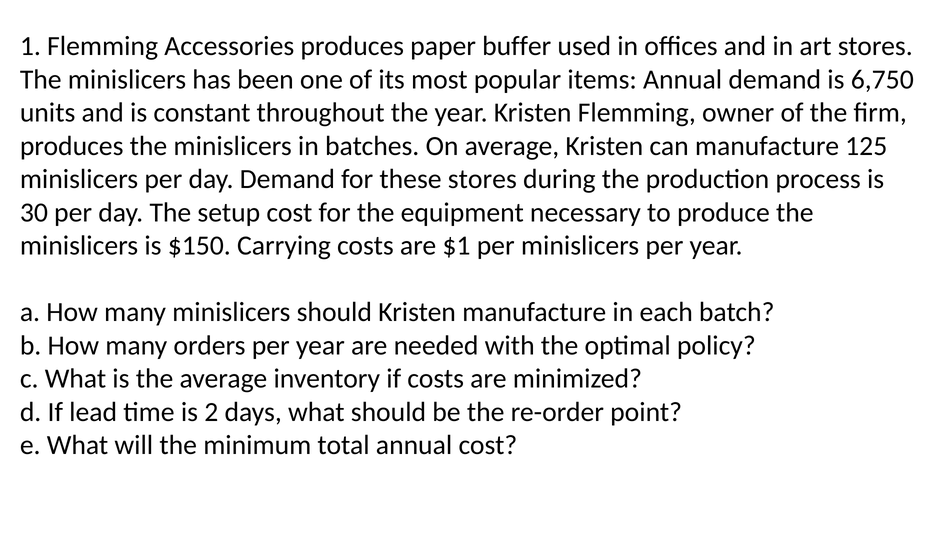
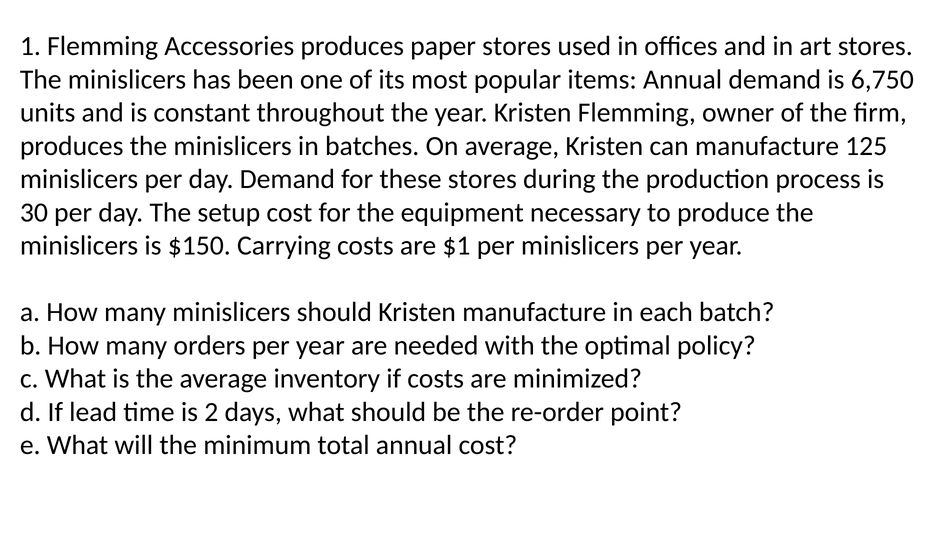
paper buffer: buffer -> stores
